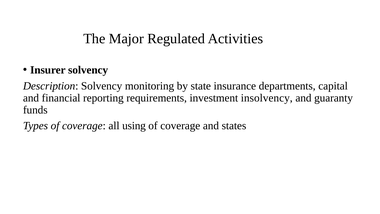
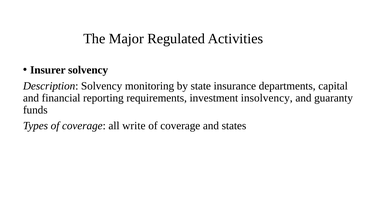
using: using -> write
